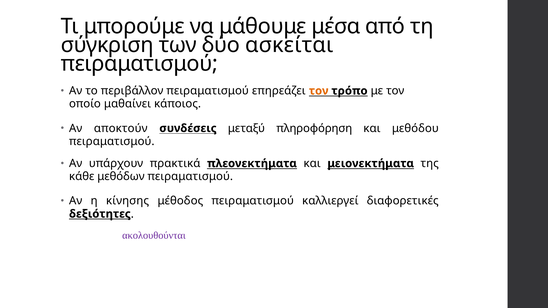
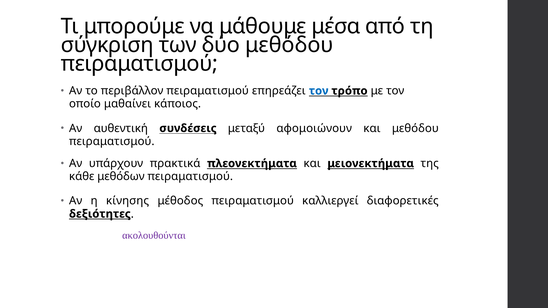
δύο ασκείται: ασκείται -> μεθόδου
τον at (319, 91) colour: orange -> blue
αποκτούν: αποκτούν -> αυθεντική
πληροφόρηση: πληροφόρηση -> αφομοιώνουν
